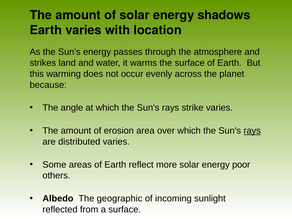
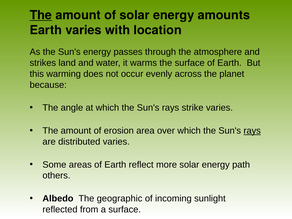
The at (41, 15) underline: none -> present
shadows: shadows -> amounts
poor: poor -> path
